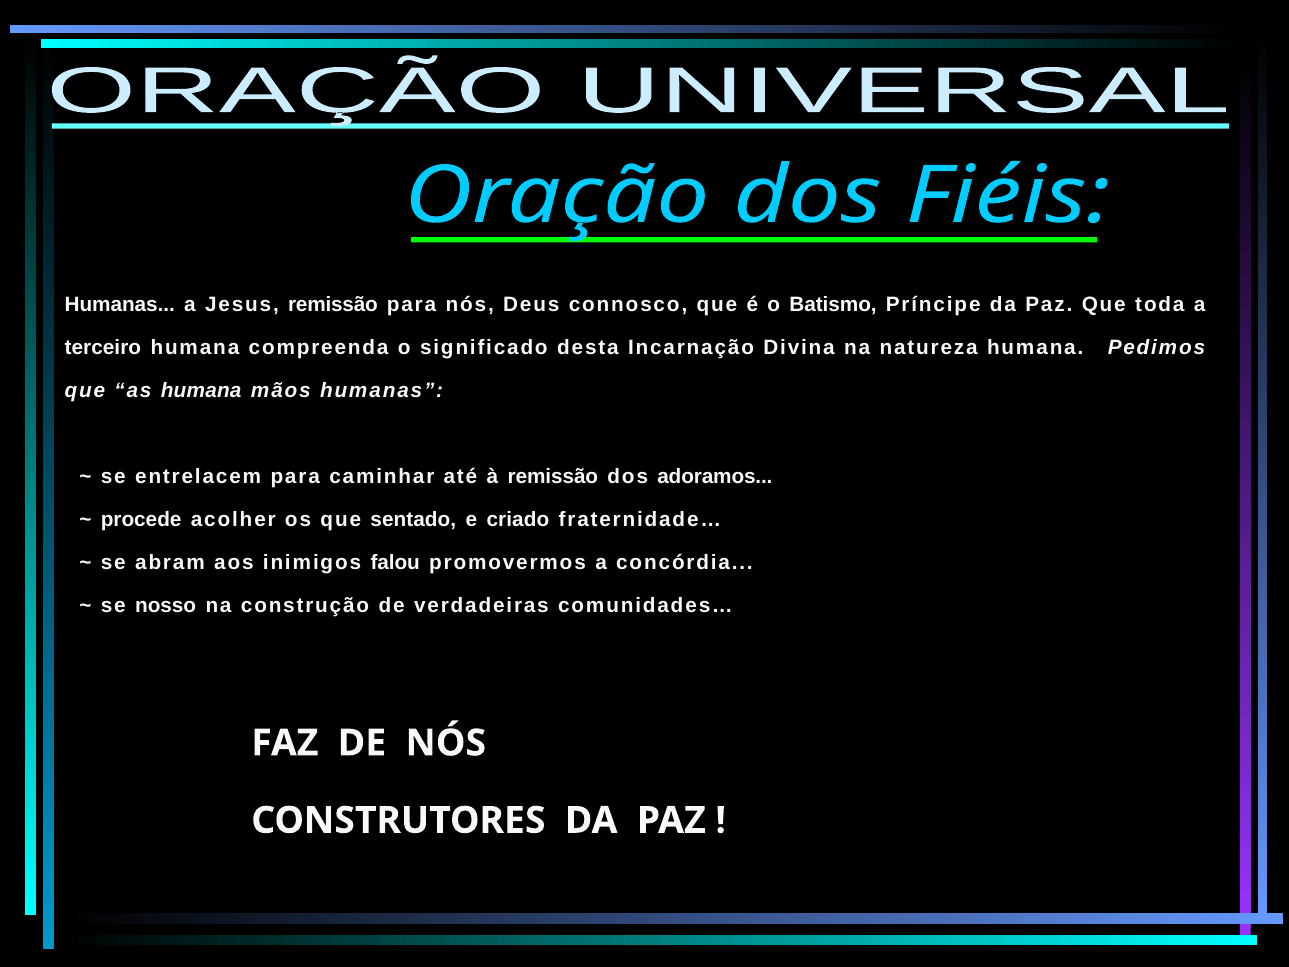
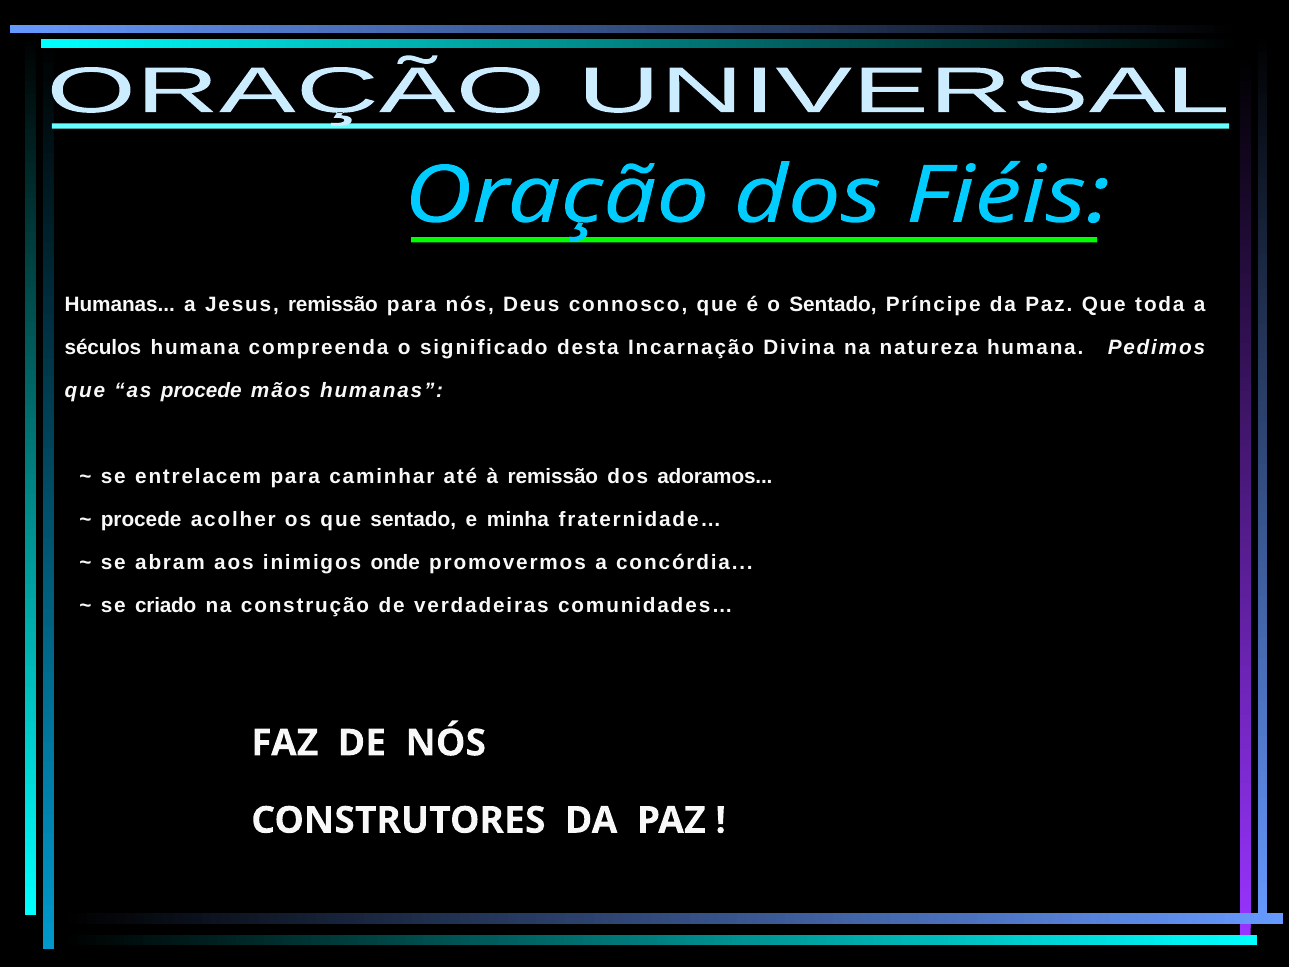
o Batismo: Batismo -> Sentado
terceiro: terceiro -> séculos
as humana: humana -> procede
criado: criado -> minha
falou: falou -> onde
nosso: nosso -> criado
